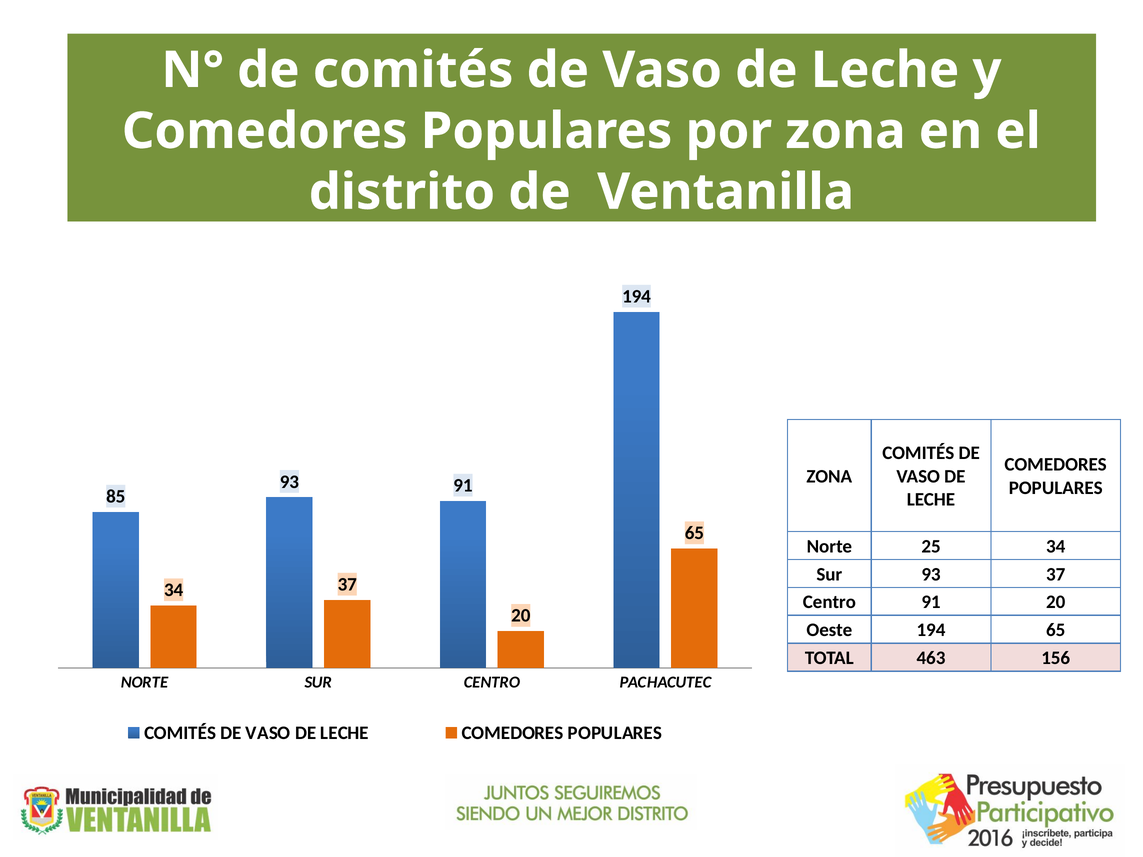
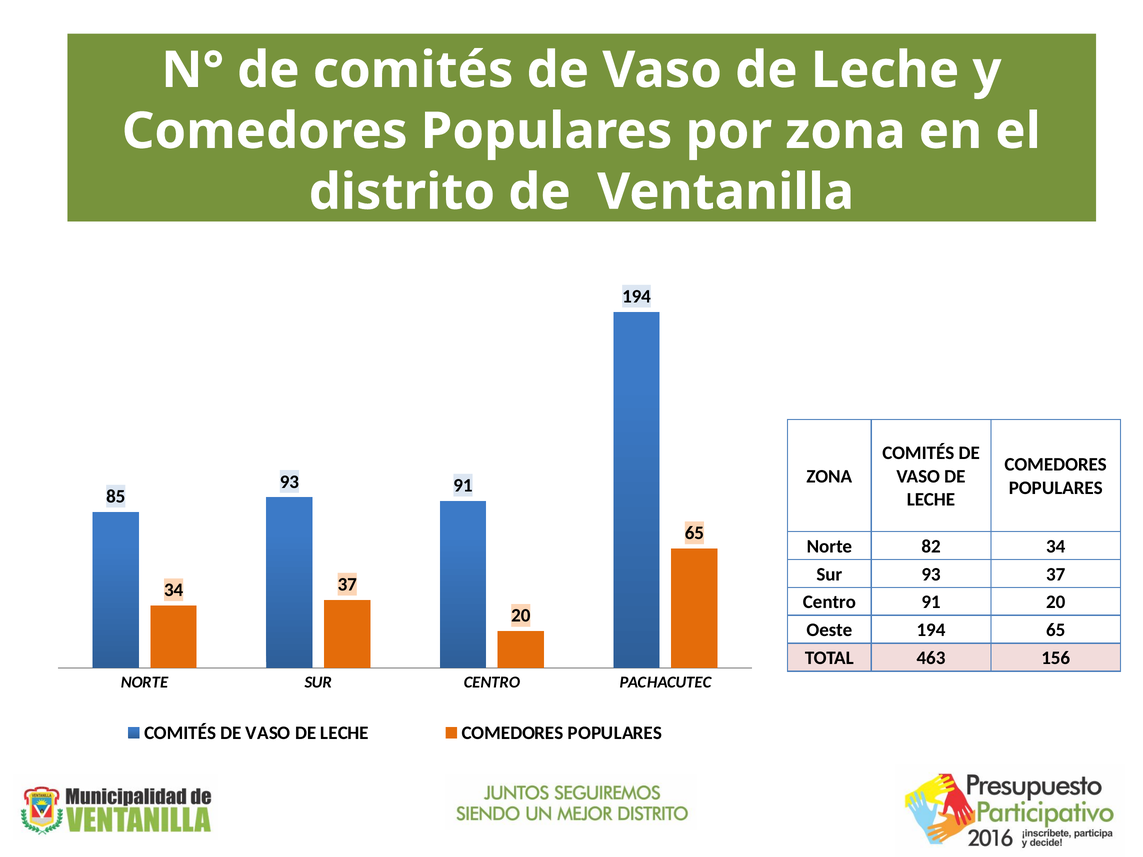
25: 25 -> 82
